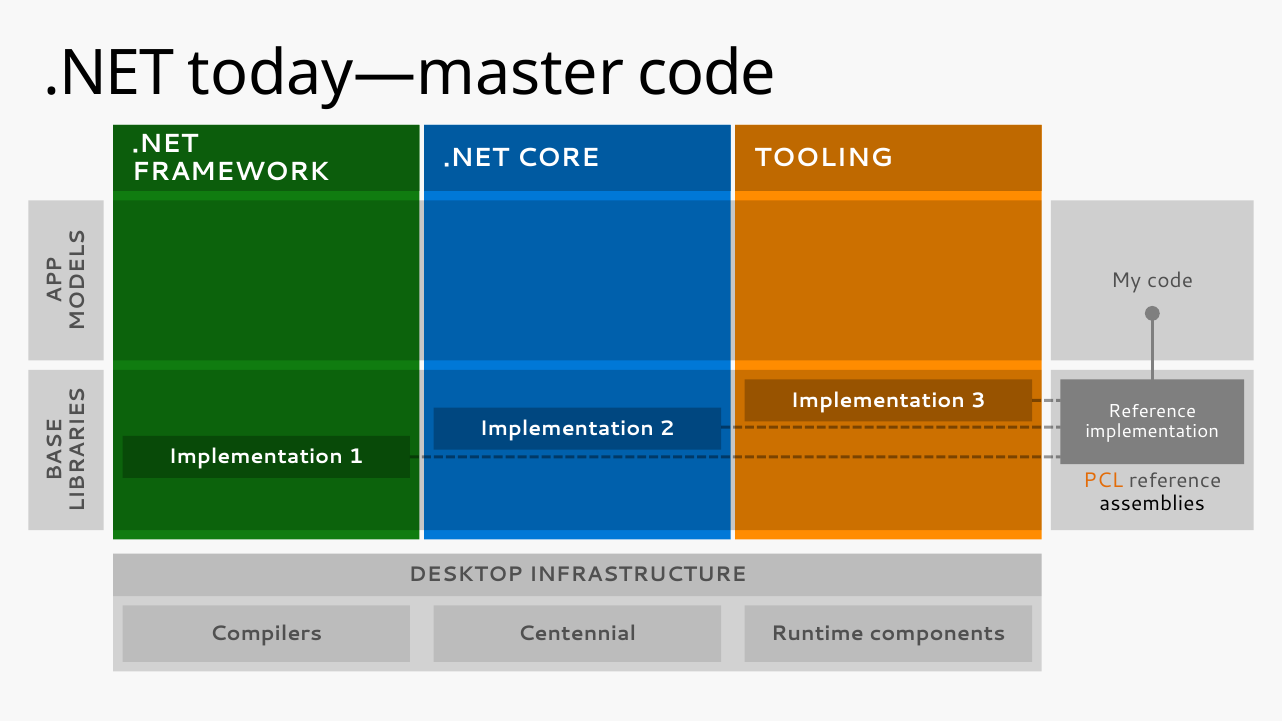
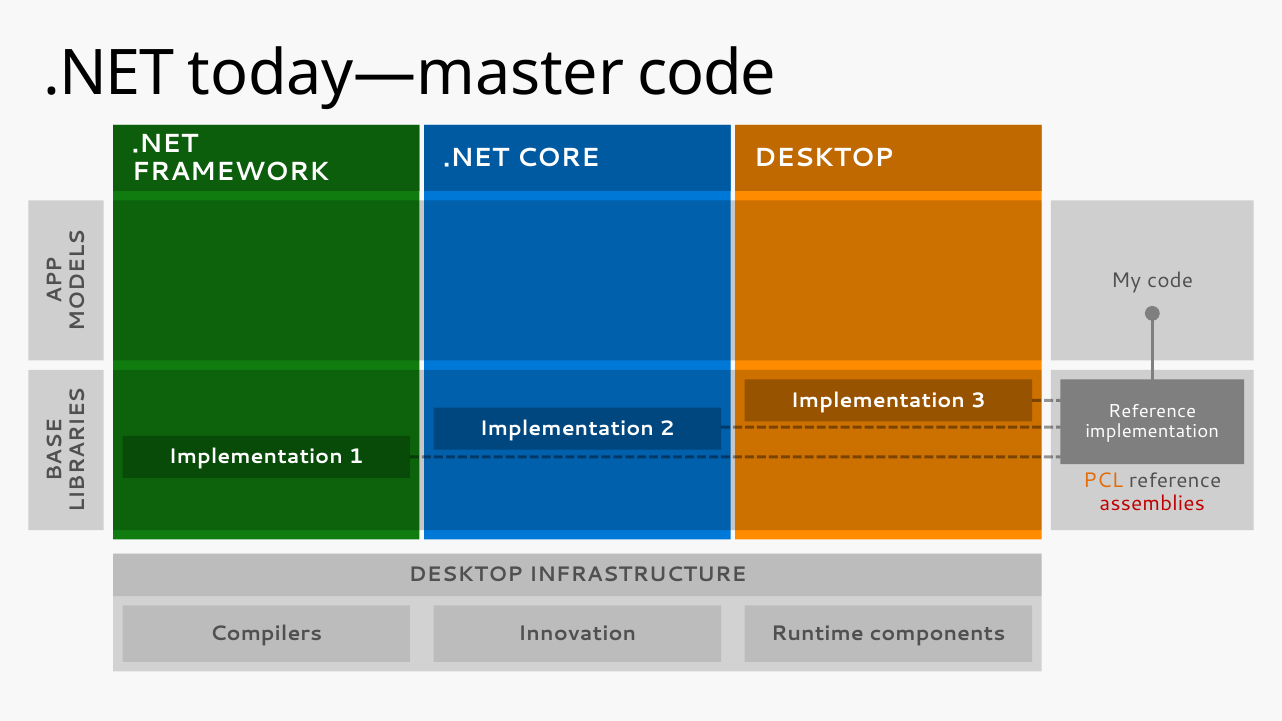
CORE TOOLING: TOOLING -> DESKTOP
assemblies colour: black -> red
Centennial: Centennial -> Innovation
